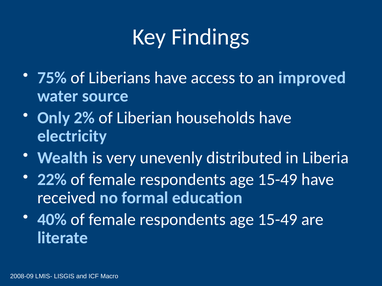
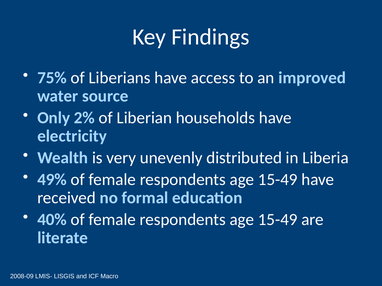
22%: 22% -> 49%
